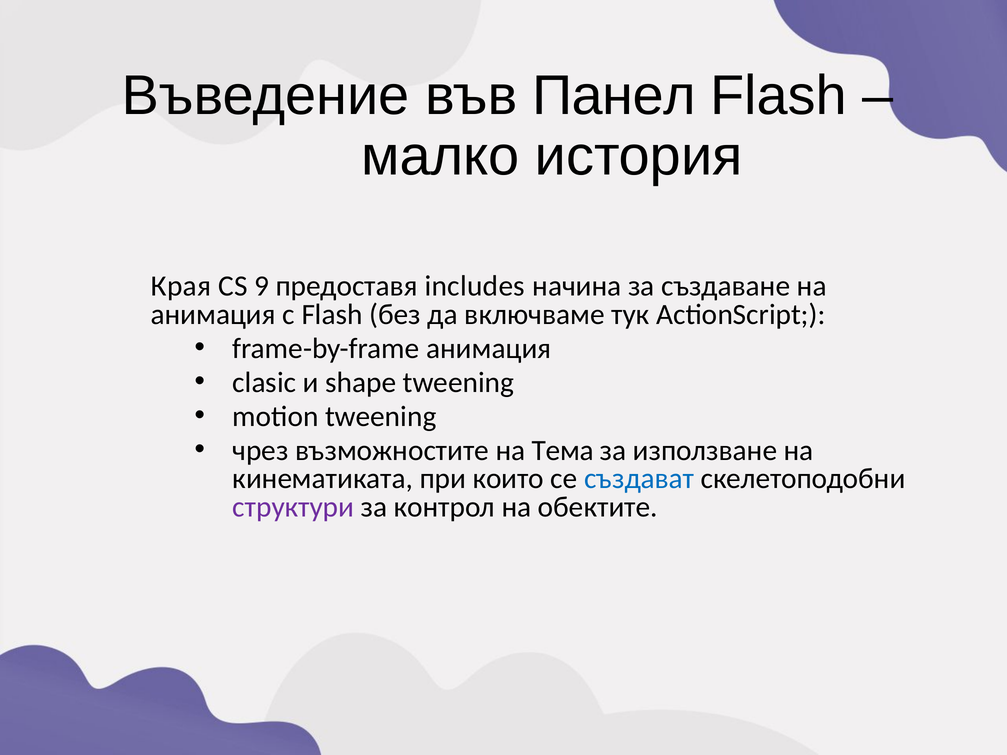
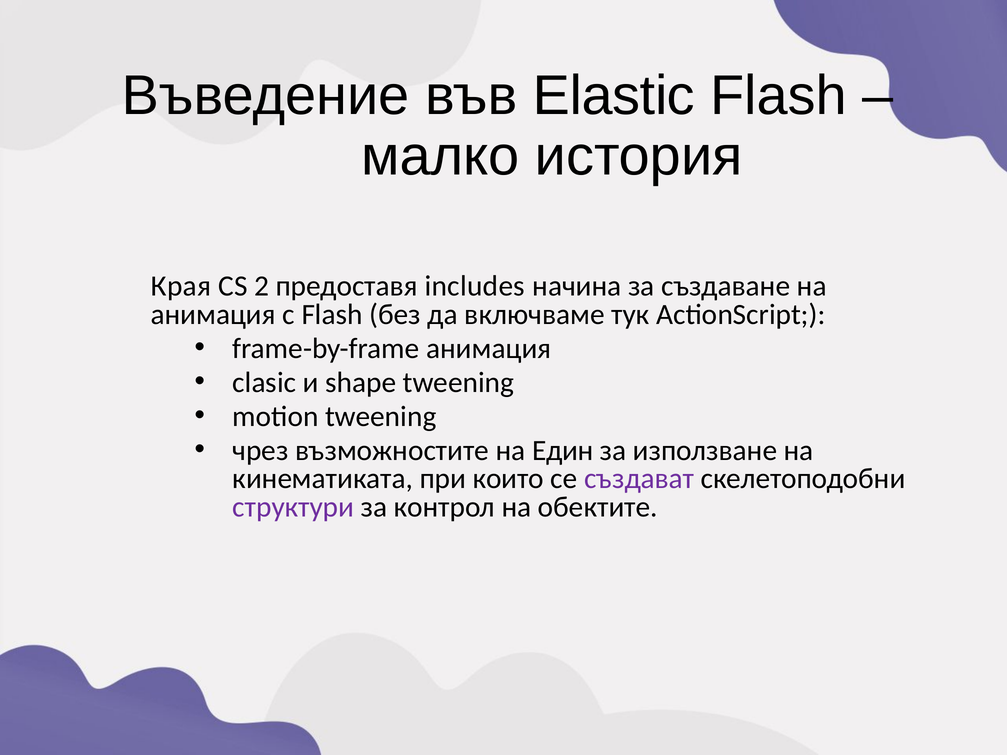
Панел: Панел -> Elastic
9: 9 -> 2
Тема: Тема -> Един
създават colour: blue -> purple
